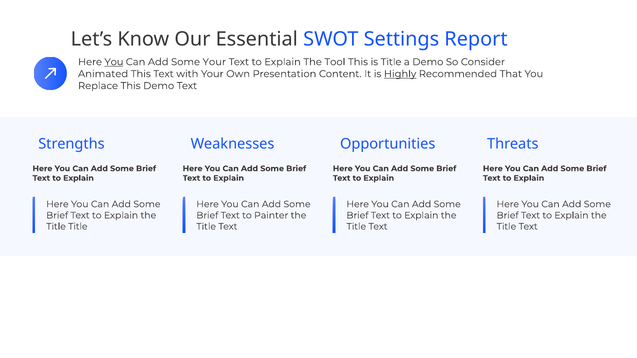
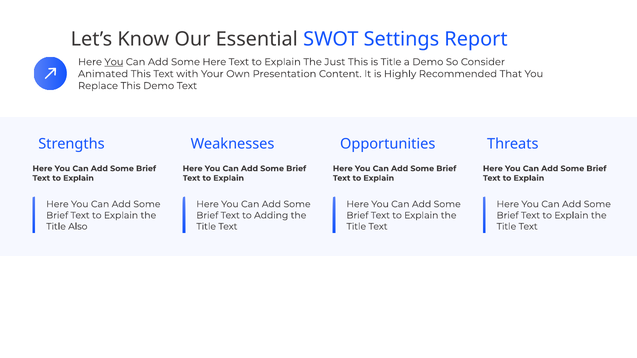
Some Your: Your -> Here
Tool: Tool -> Just
Highly underline: present -> none
Painter: Painter -> Adding
Title at (78, 227): Title -> Also
